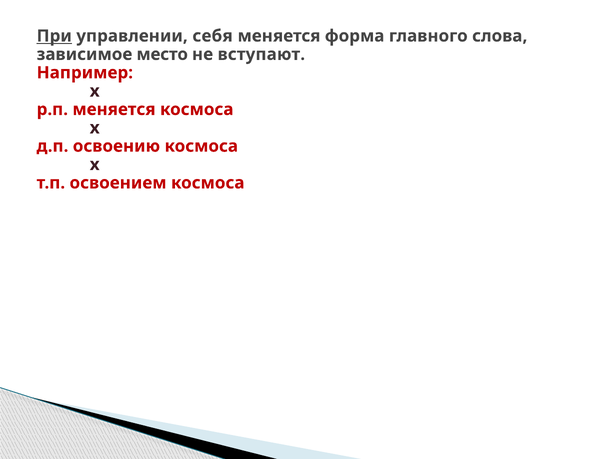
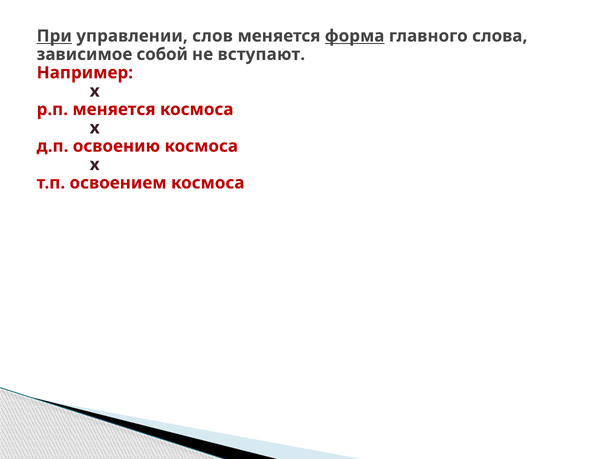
себя: себя -> слов
форма underline: none -> present
место: место -> собой
